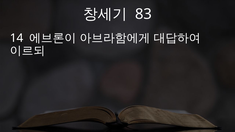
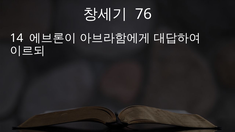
83: 83 -> 76
